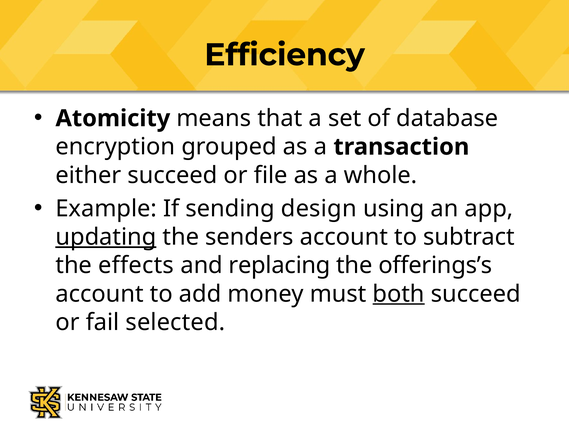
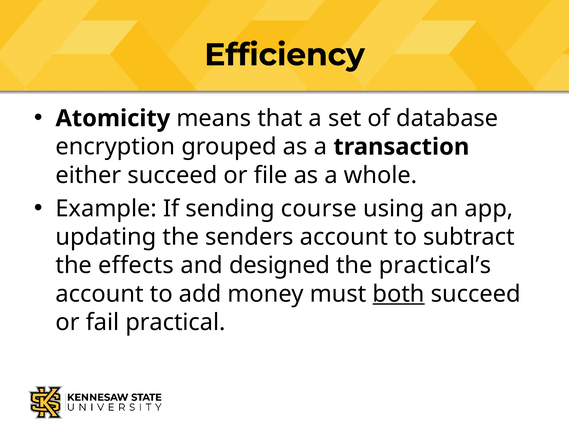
design: design -> course
updating underline: present -> none
replacing: replacing -> designed
offerings’s: offerings’s -> practical’s
selected: selected -> practical
